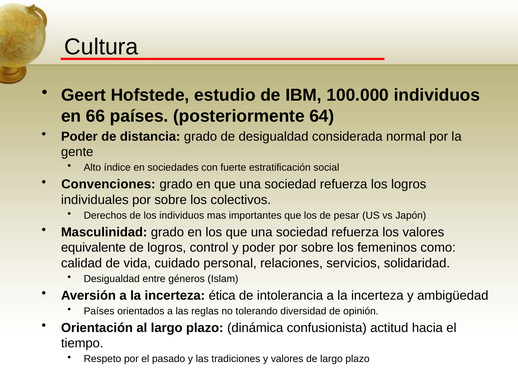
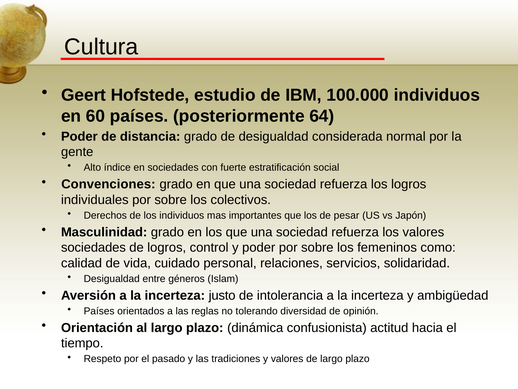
66: 66 -> 60
equivalente at (93, 247): equivalente -> sociedades
ética: ética -> justo
